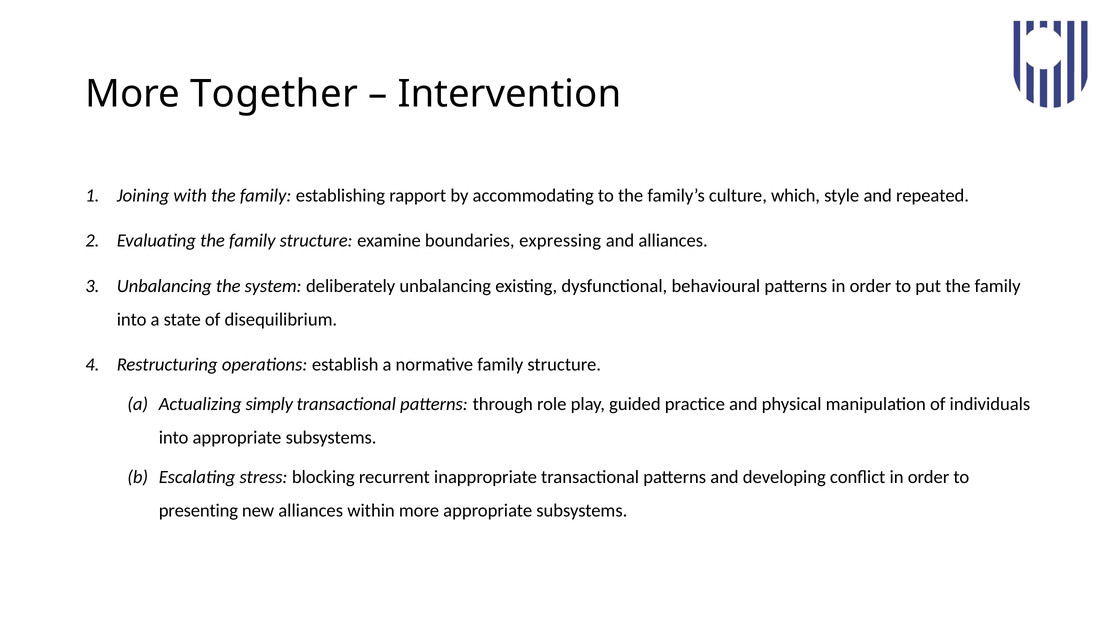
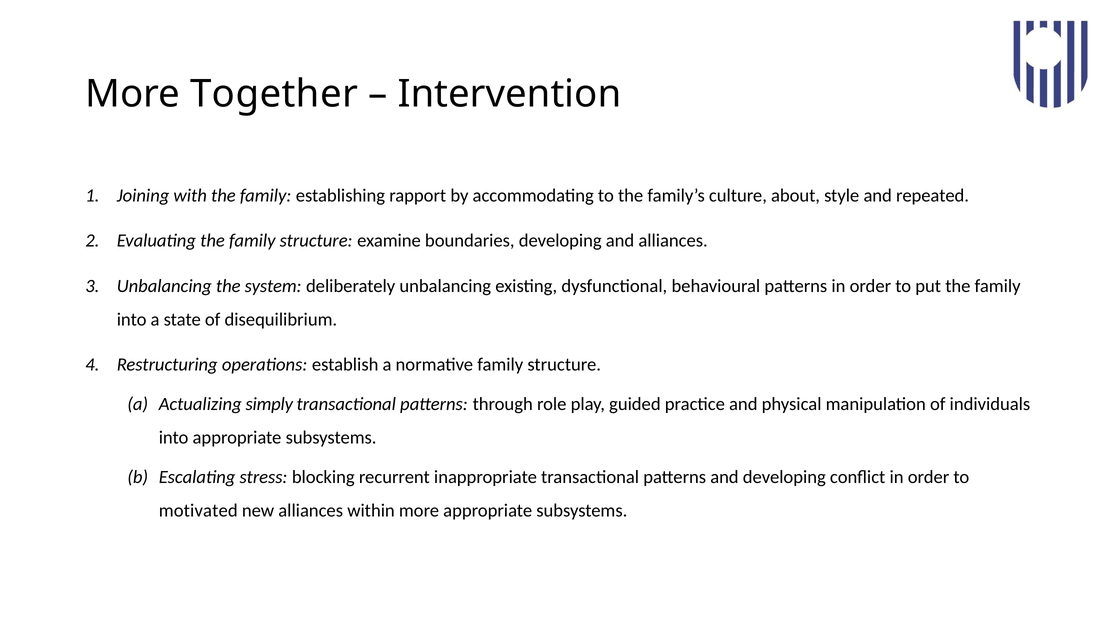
which: which -> about
boundaries expressing: expressing -> developing
presenting: presenting -> motivated
